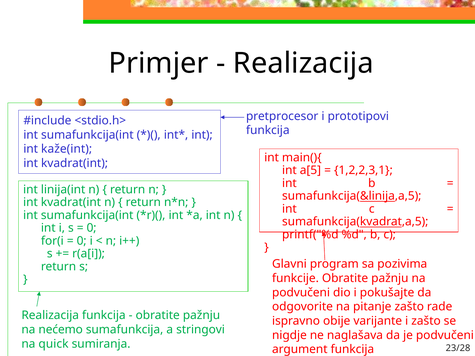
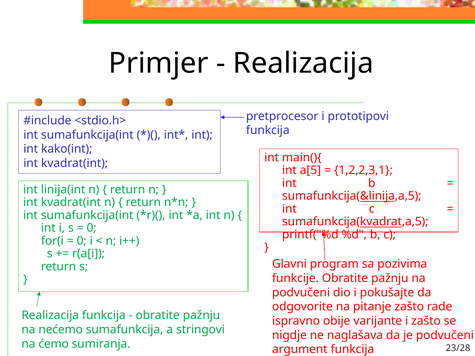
kaže(int: kaže(int -> kako(int
quick: quick -> ćemo
